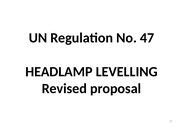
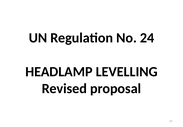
47: 47 -> 24
